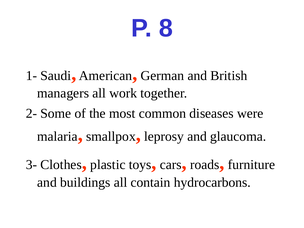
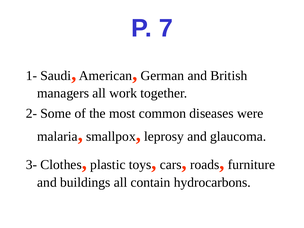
8: 8 -> 7
